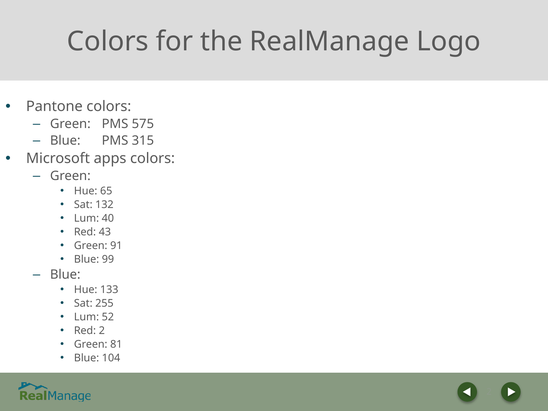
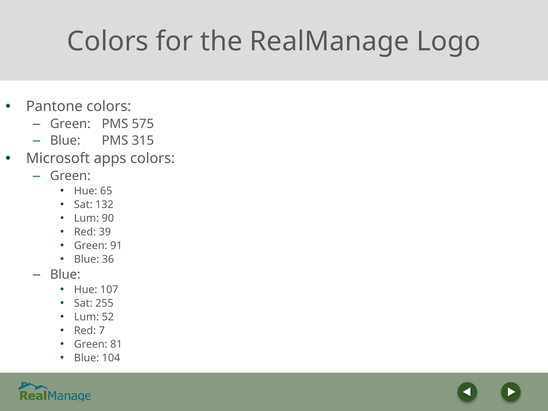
40: 40 -> 90
43: 43 -> 39
99: 99 -> 36
133: 133 -> 107
Red 2: 2 -> 7
